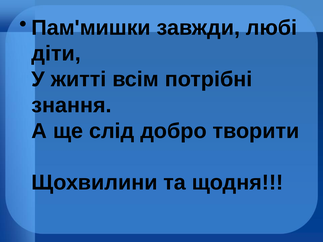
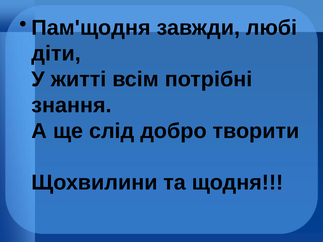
Пам'мишки: Пам'мишки -> Пам'щодня
